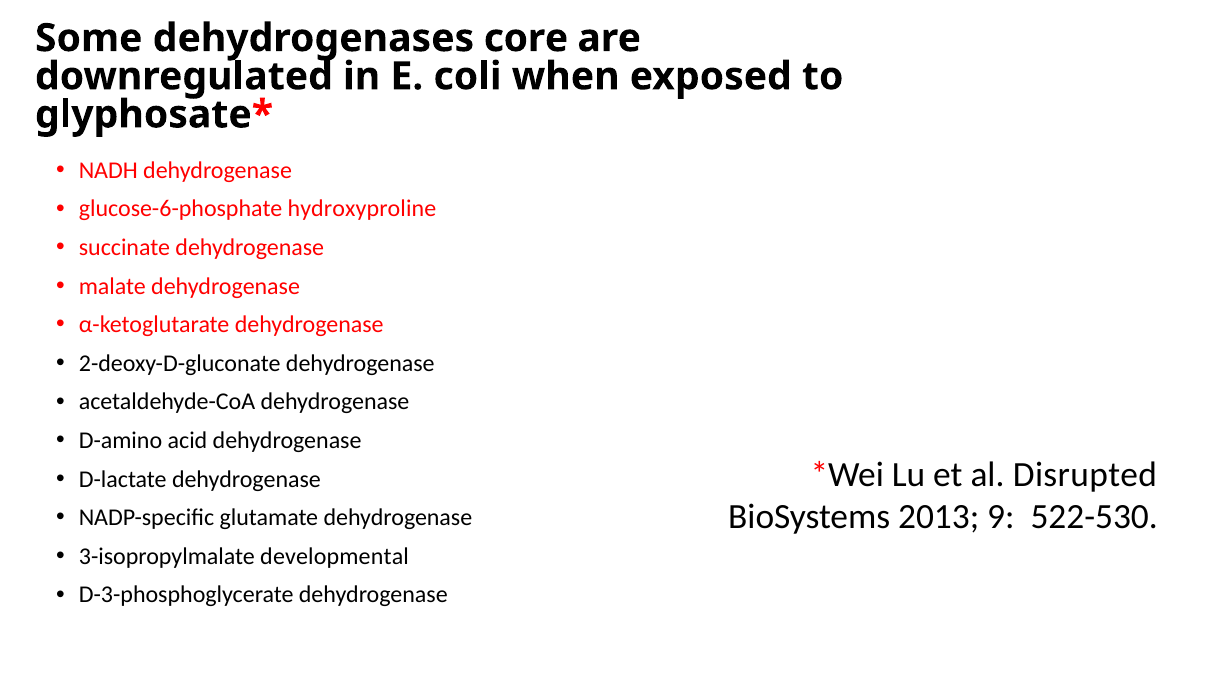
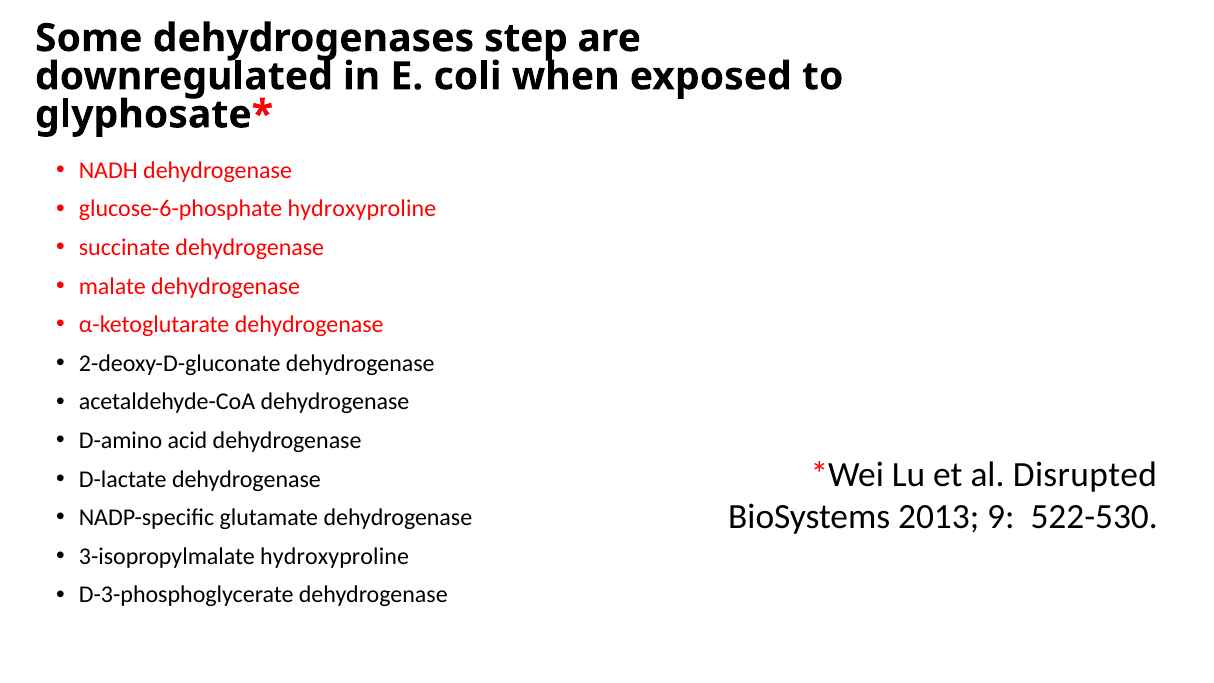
core: core -> step
3-isopropylmalate developmental: developmental -> hydroxyproline
